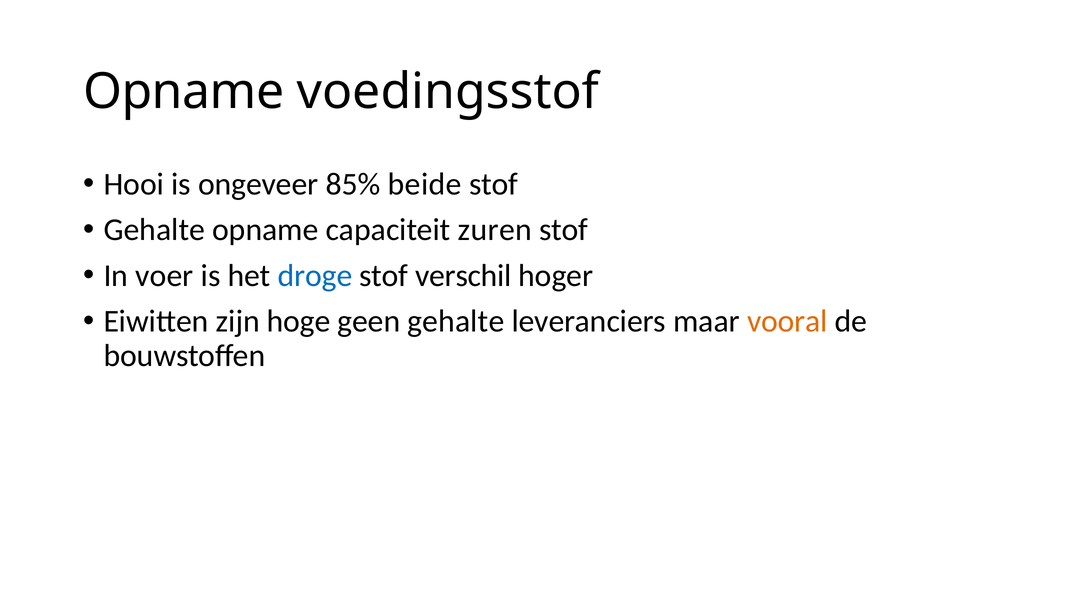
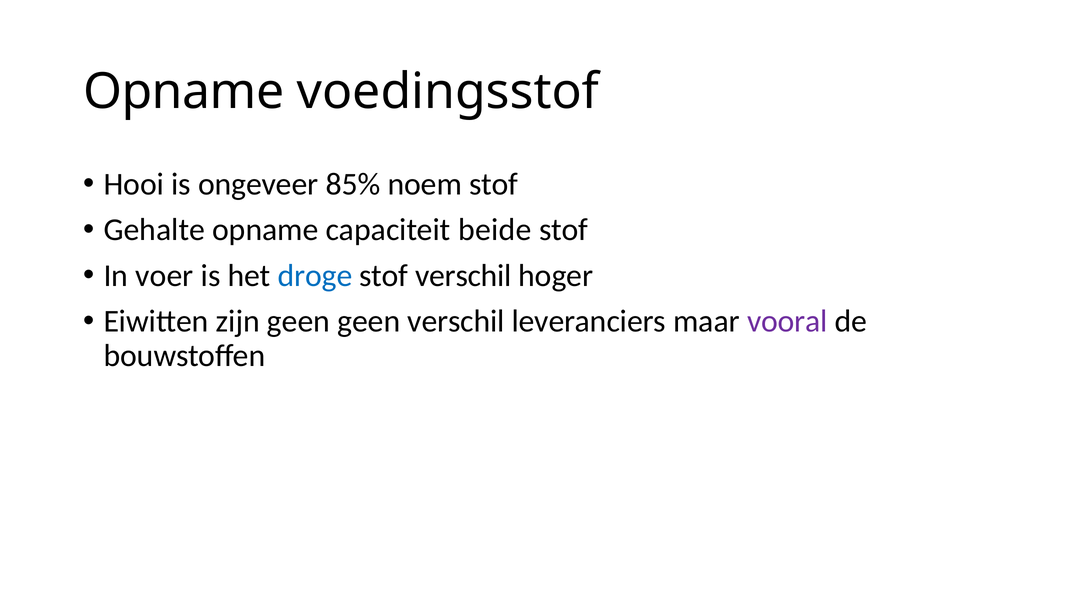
beide: beide -> noem
zuren: zuren -> beide
zijn hoge: hoge -> geen
geen gehalte: gehalte -> verschil
vooral colour: orange -> purple
